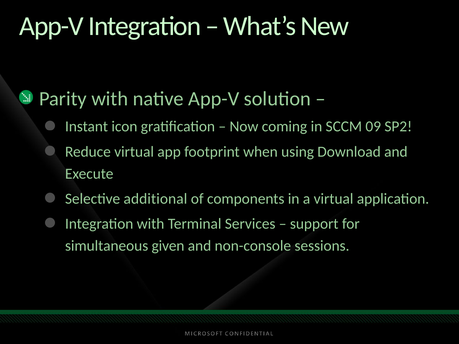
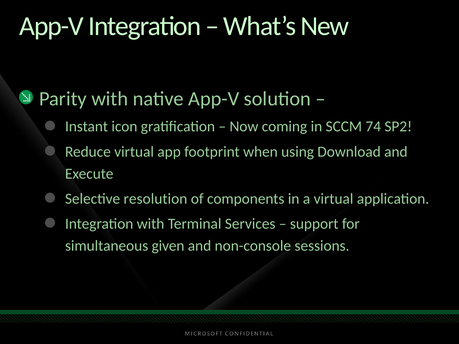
09: 09 -> 74
additional: additional -> resolution
